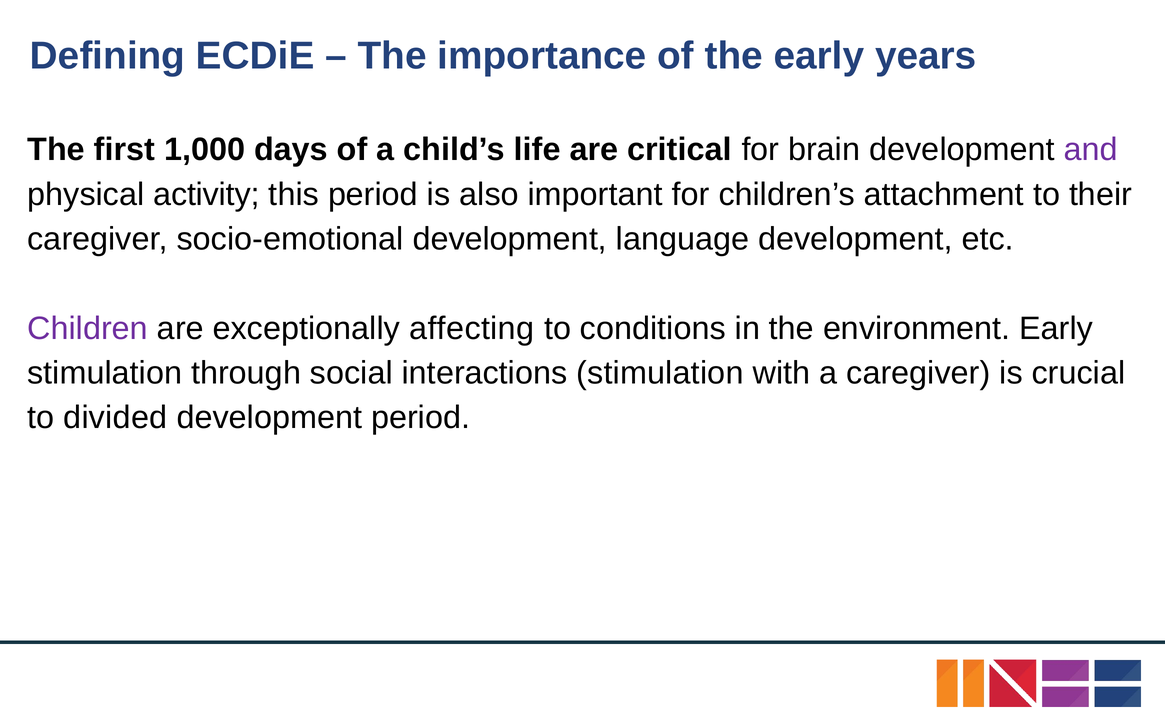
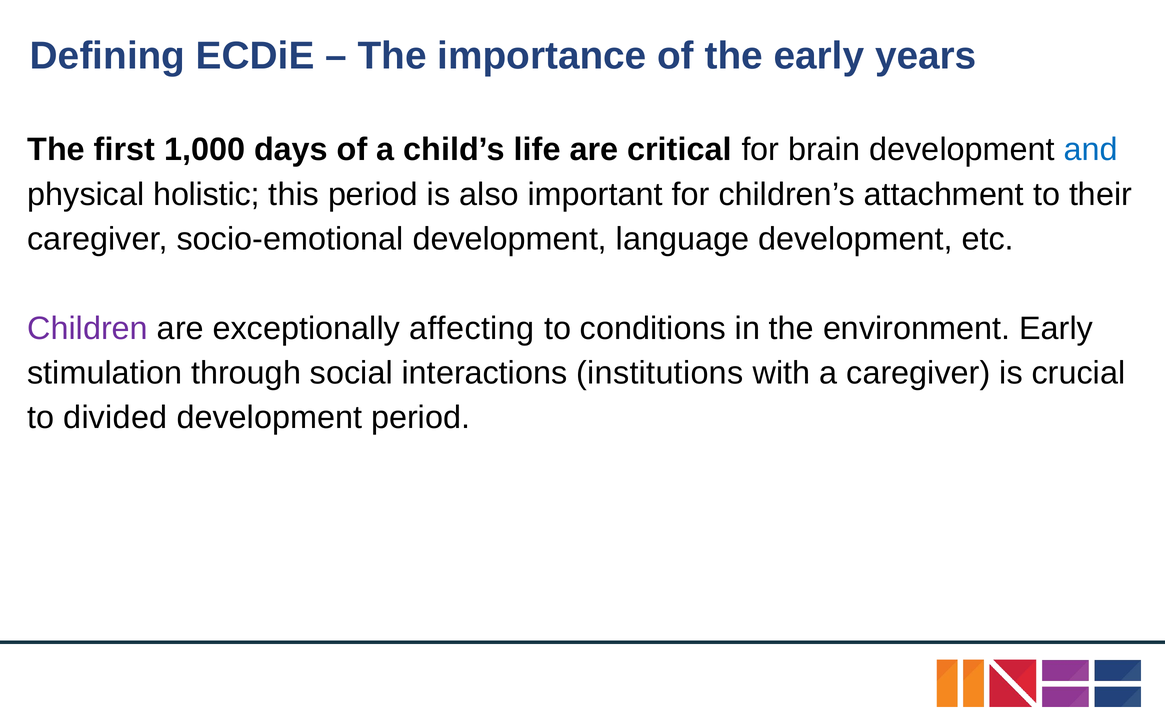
and colour: purple -> blue
activity: activity -> holistic
interactions stimulation: stimulation -> institutions
